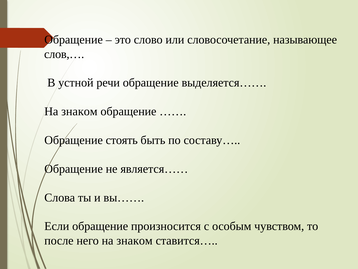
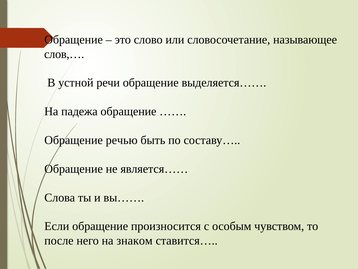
знаком at (79, 111): знаком -> падежа
стоять: стоять -> речью
